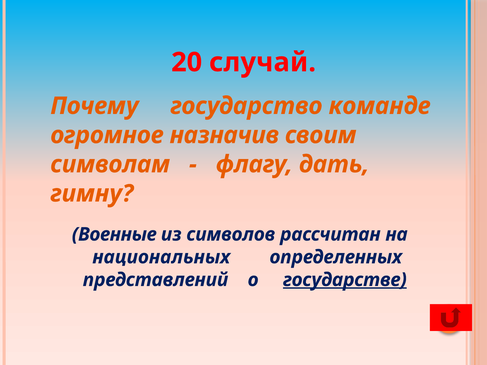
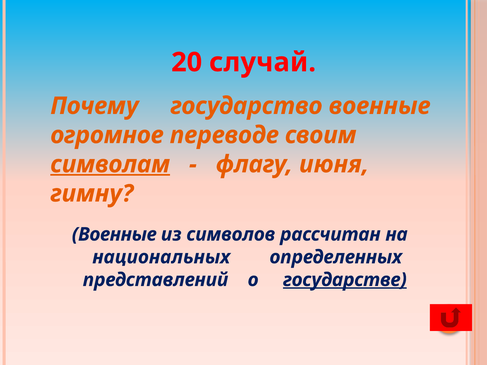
государство команде: команде -> военные
назначив: назначив -> переводе
символам underline: none -> present
дать: дать -> июня
